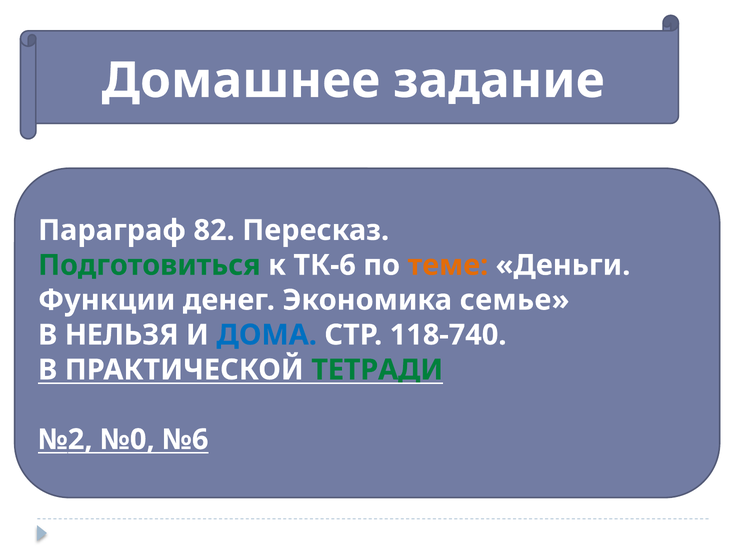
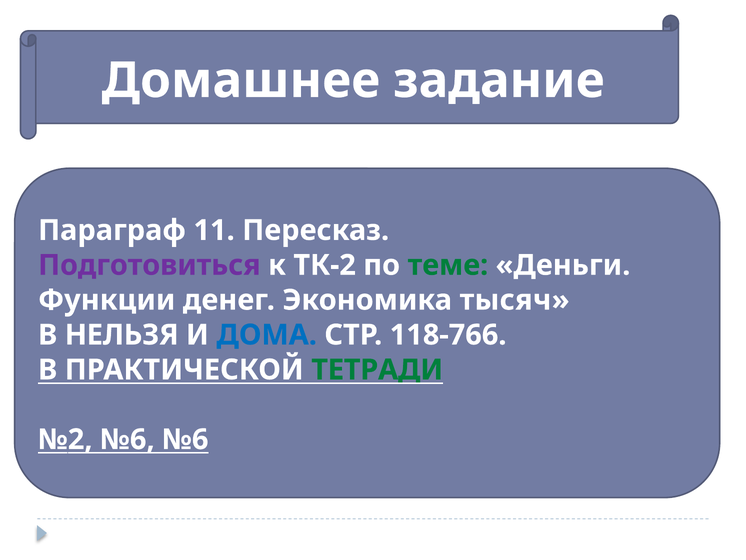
82: 82 -> 11
Подготовиться colour: green -> purple
ТК-6: ТК-6 -> ТК-2
теме colour: orange -> green
семье: семье -> тысяч
118-740: 118-740 -> 118-766
№2 №0: №0 -> №6
